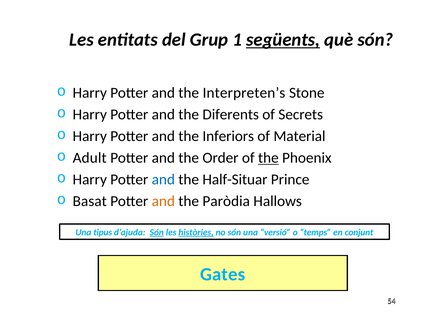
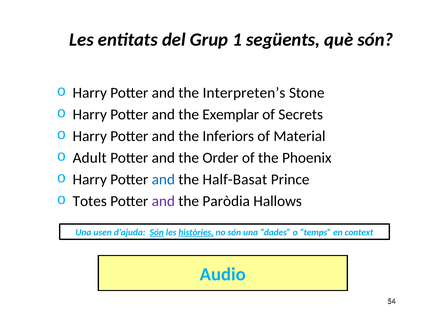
següents underline: present -> none
Diferents: Diferents -> Exemplar
the at (268, 158) underline: present -> none
Half-Situar: Half-Situar -> Half-Basat
Basat: Basat -> Totes
and at (163, 202) colour: orange -> purple
tipus: tipus -> usen
versió: versió -> dades
conjunt: conjunt -> context
Gates: Gates -> Audio
